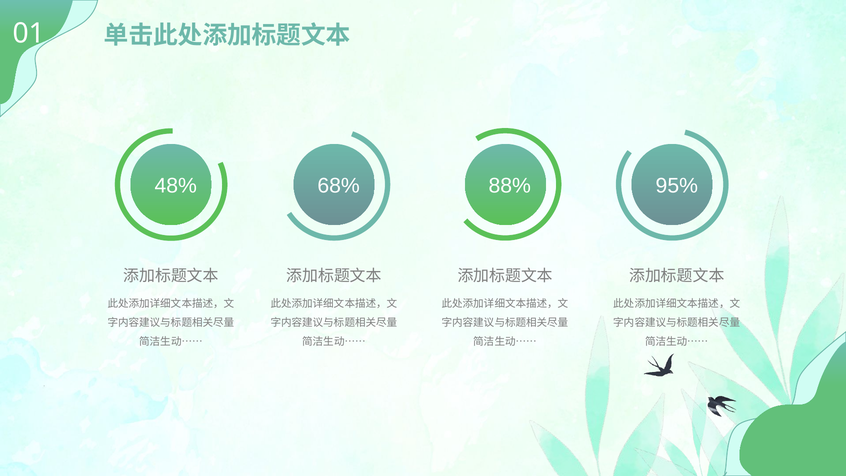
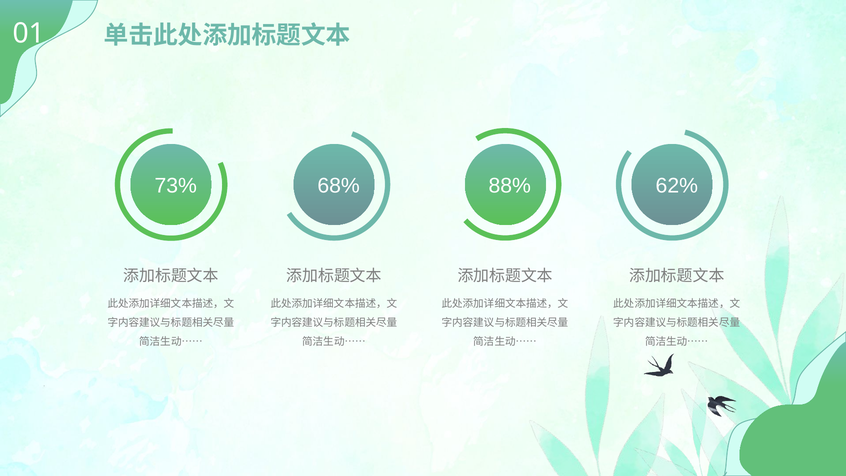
48%: 48% -> 73%
95%: 95% -> 62%
